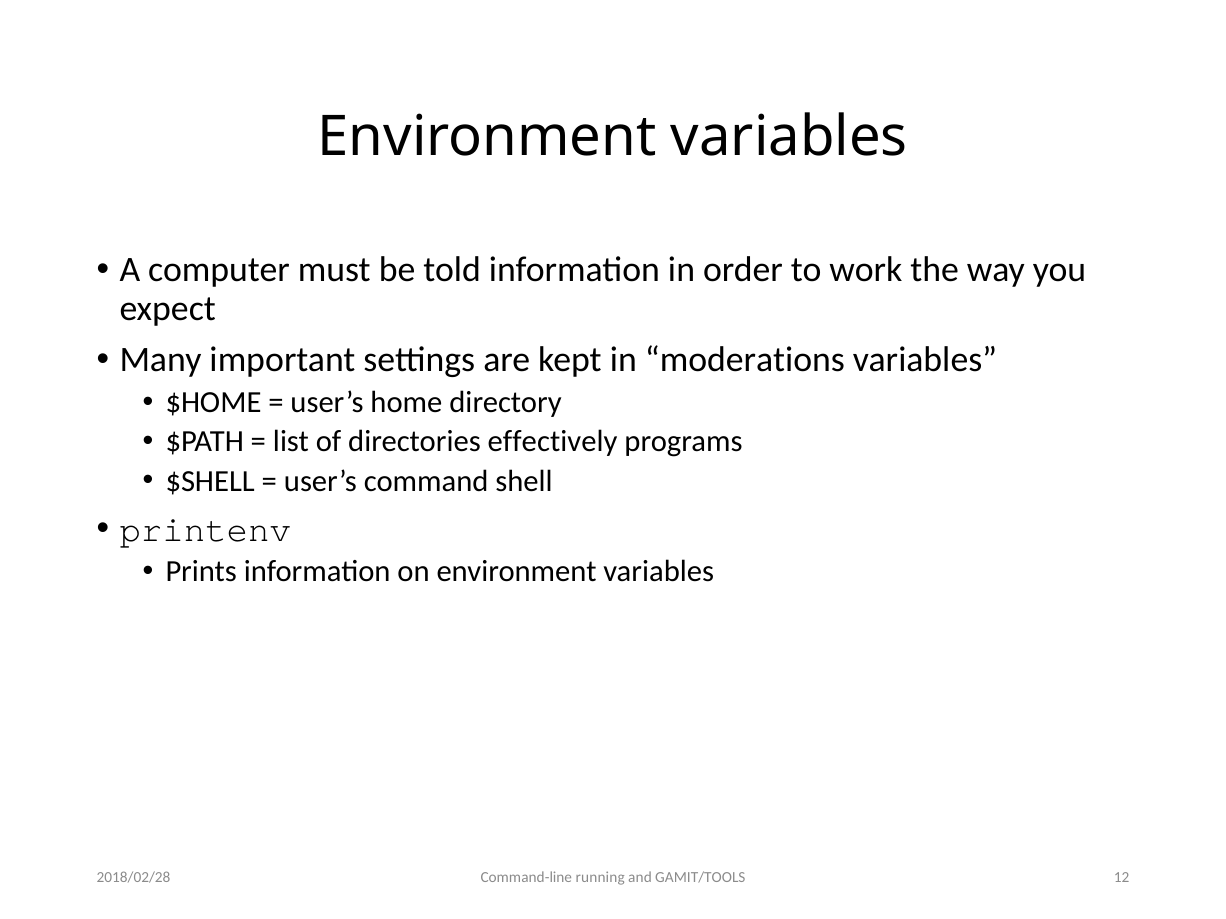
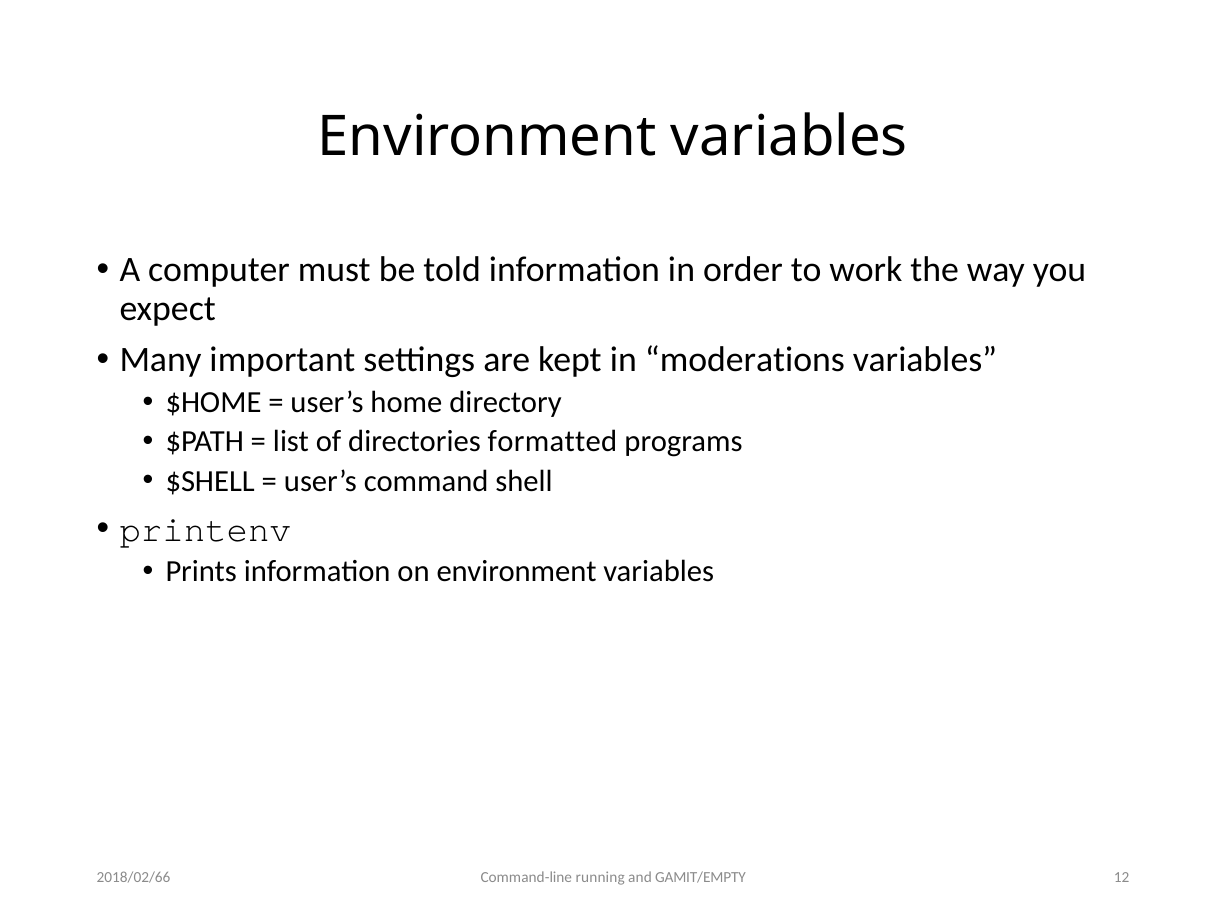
effectively: effectively -> formatted
GAMIT/TOOLS: GAMIT/TOOLS -> GAMIT/EMPTY
2018/02/28: 2018/02/28 -> 2018/02/66
